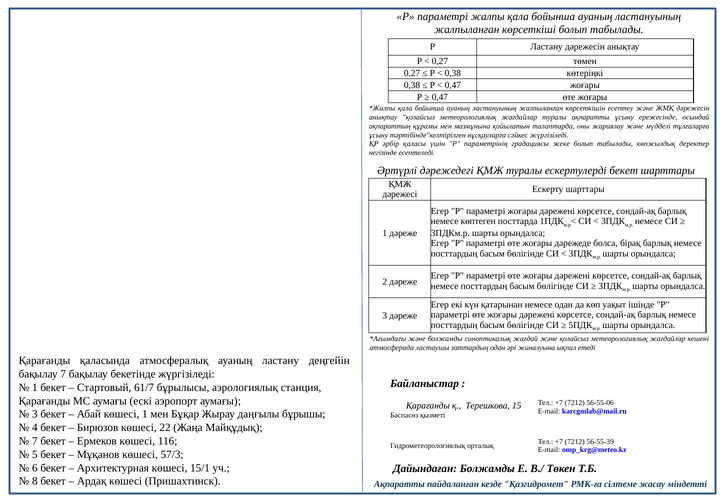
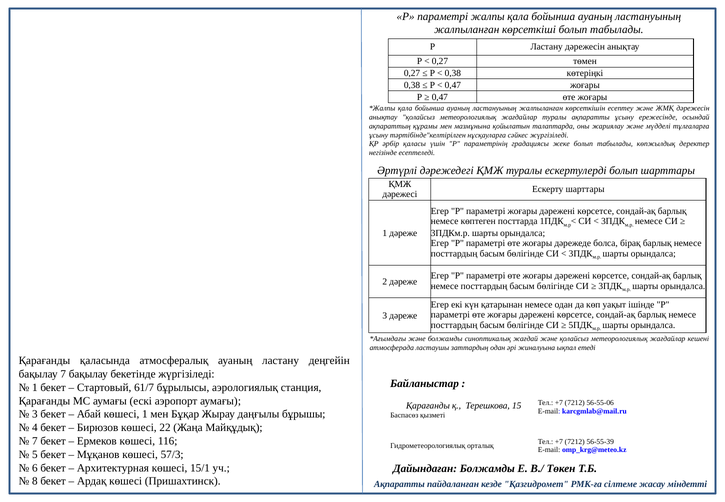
ескертулерді бекет: бекет -> болып
